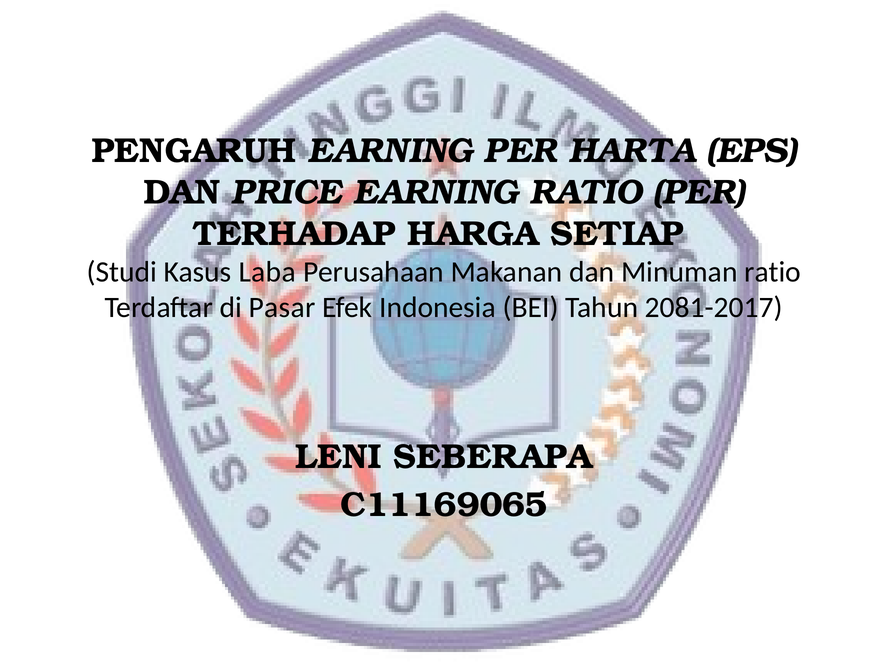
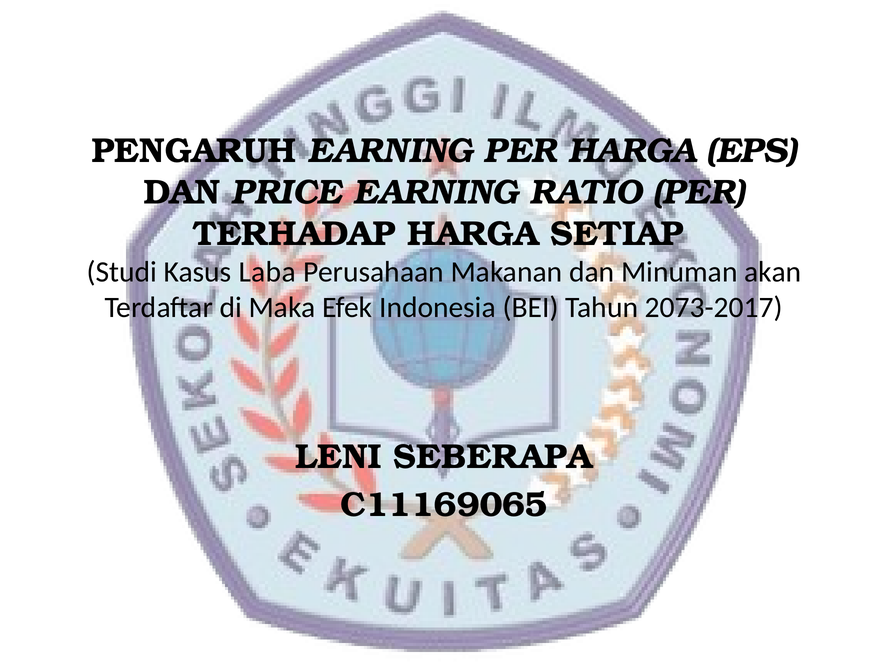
PER HARTA: HARTA -> HARGA
Minuman ratio: ratio -> akan
Pasar: Pasar -> Maka
2081-2017: 2081-2017 -> 2073-2017
